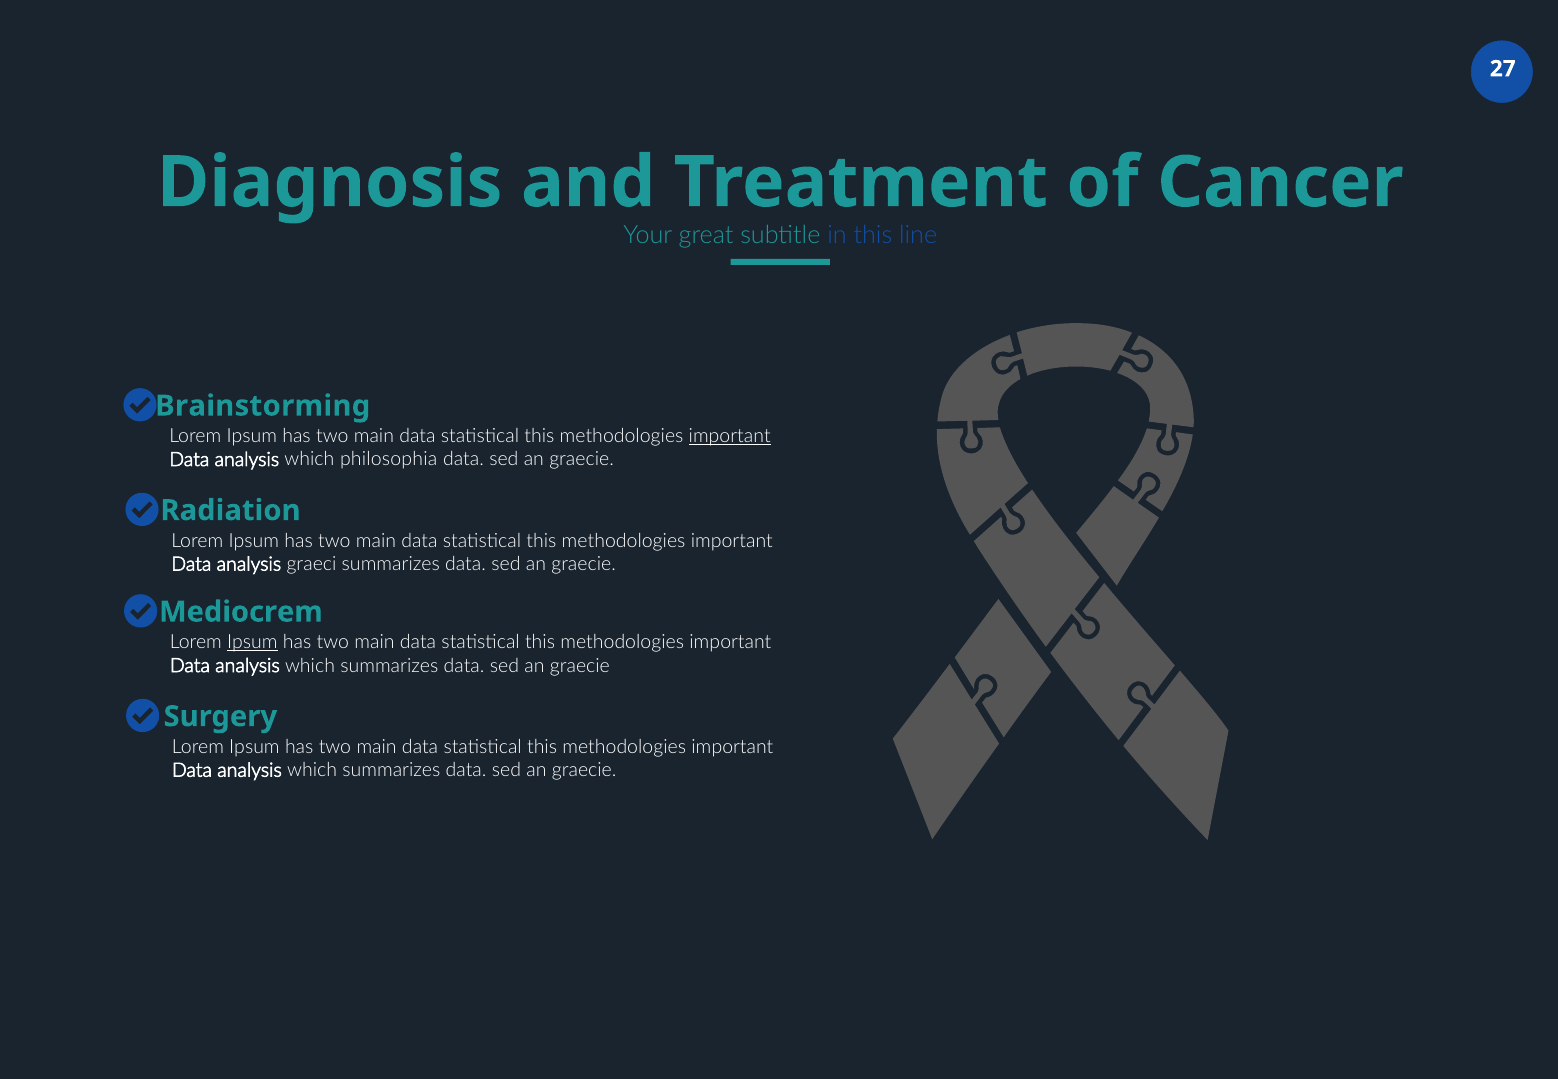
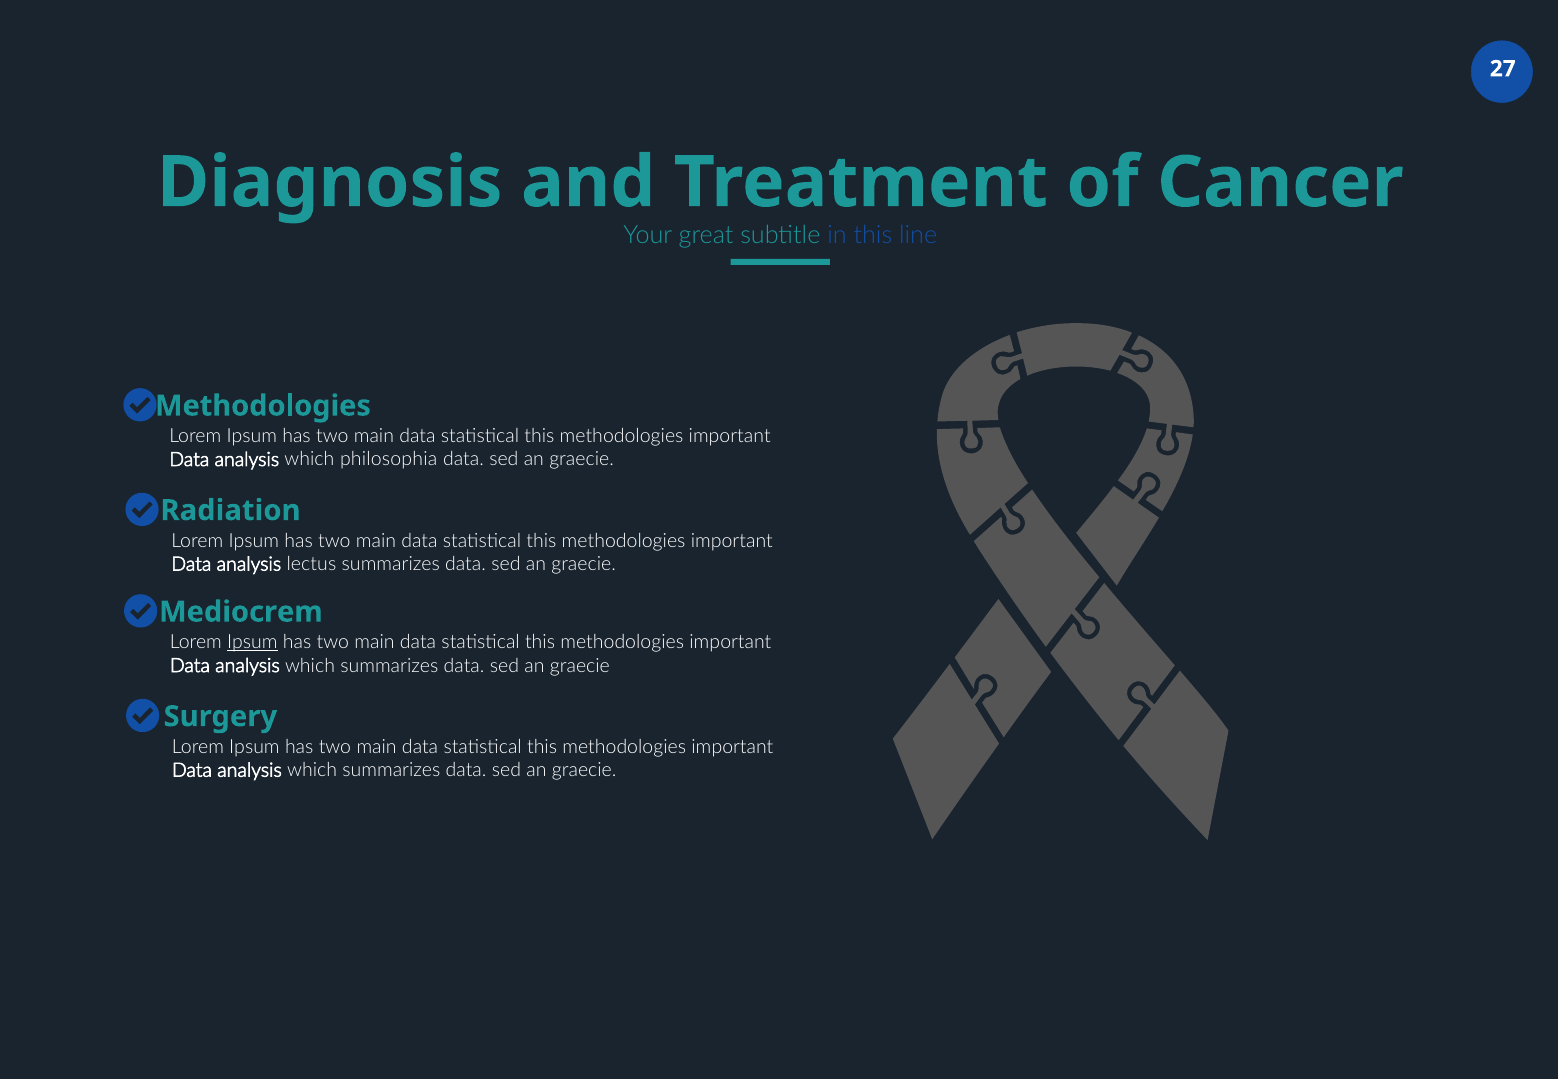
Brainstorming at (263, 406): Brainstorming -> Methodologies
important at (730, 436) underline: present -> none
graeci: graeci -> lectus
